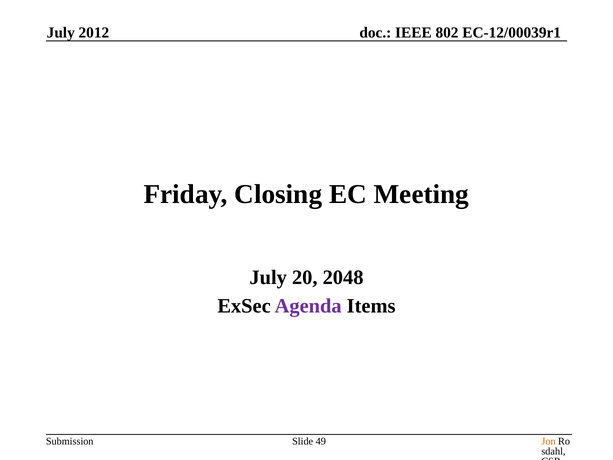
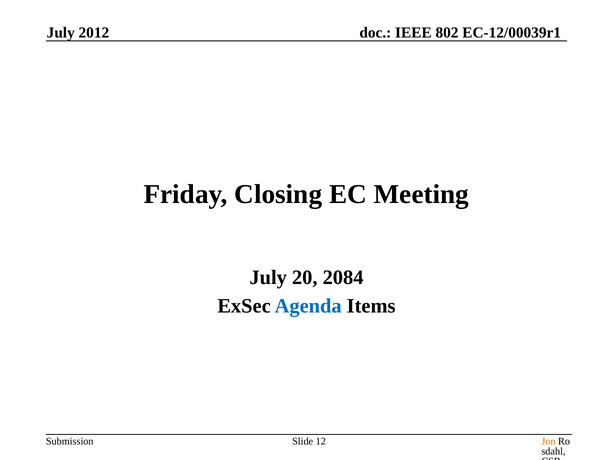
2048: 2048 -> 2084
Agenda colour: purple -> blue
49: 49 -> 12
